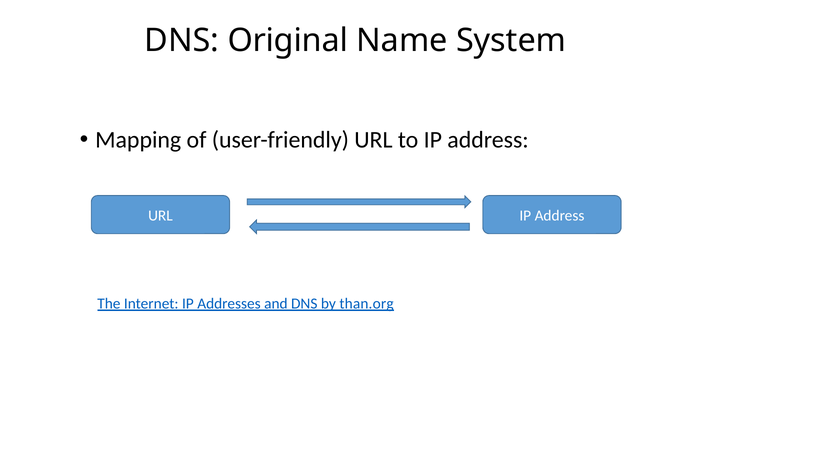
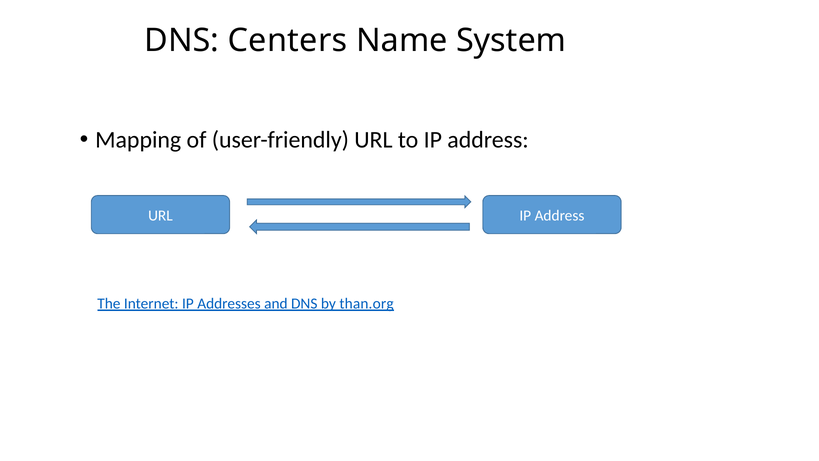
Original: Original -> Centers
